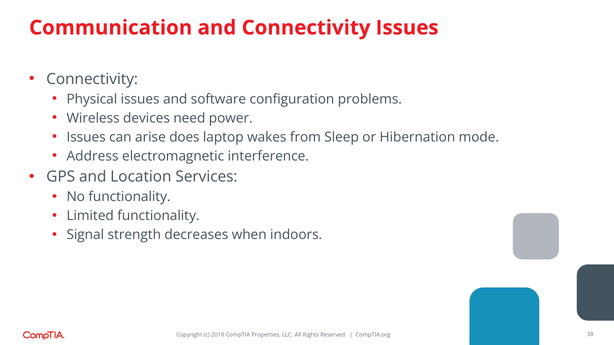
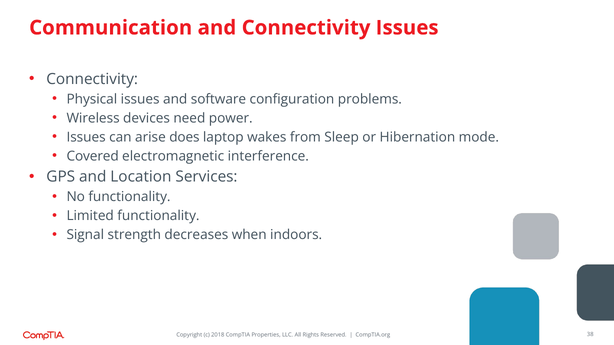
Address: Address -> Covered
